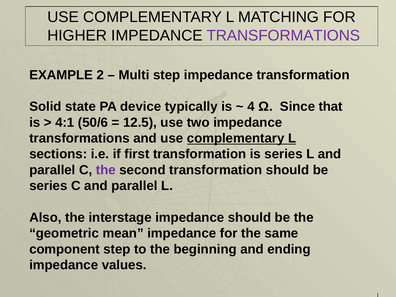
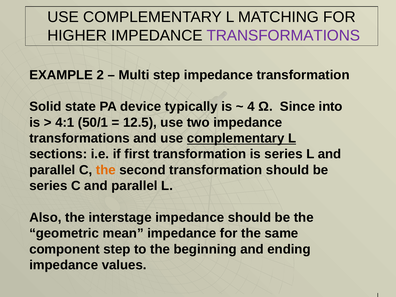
that: that -> into
50/6: 50/6 -> 50/1
the at (106, 170) colour: purple -> orange
